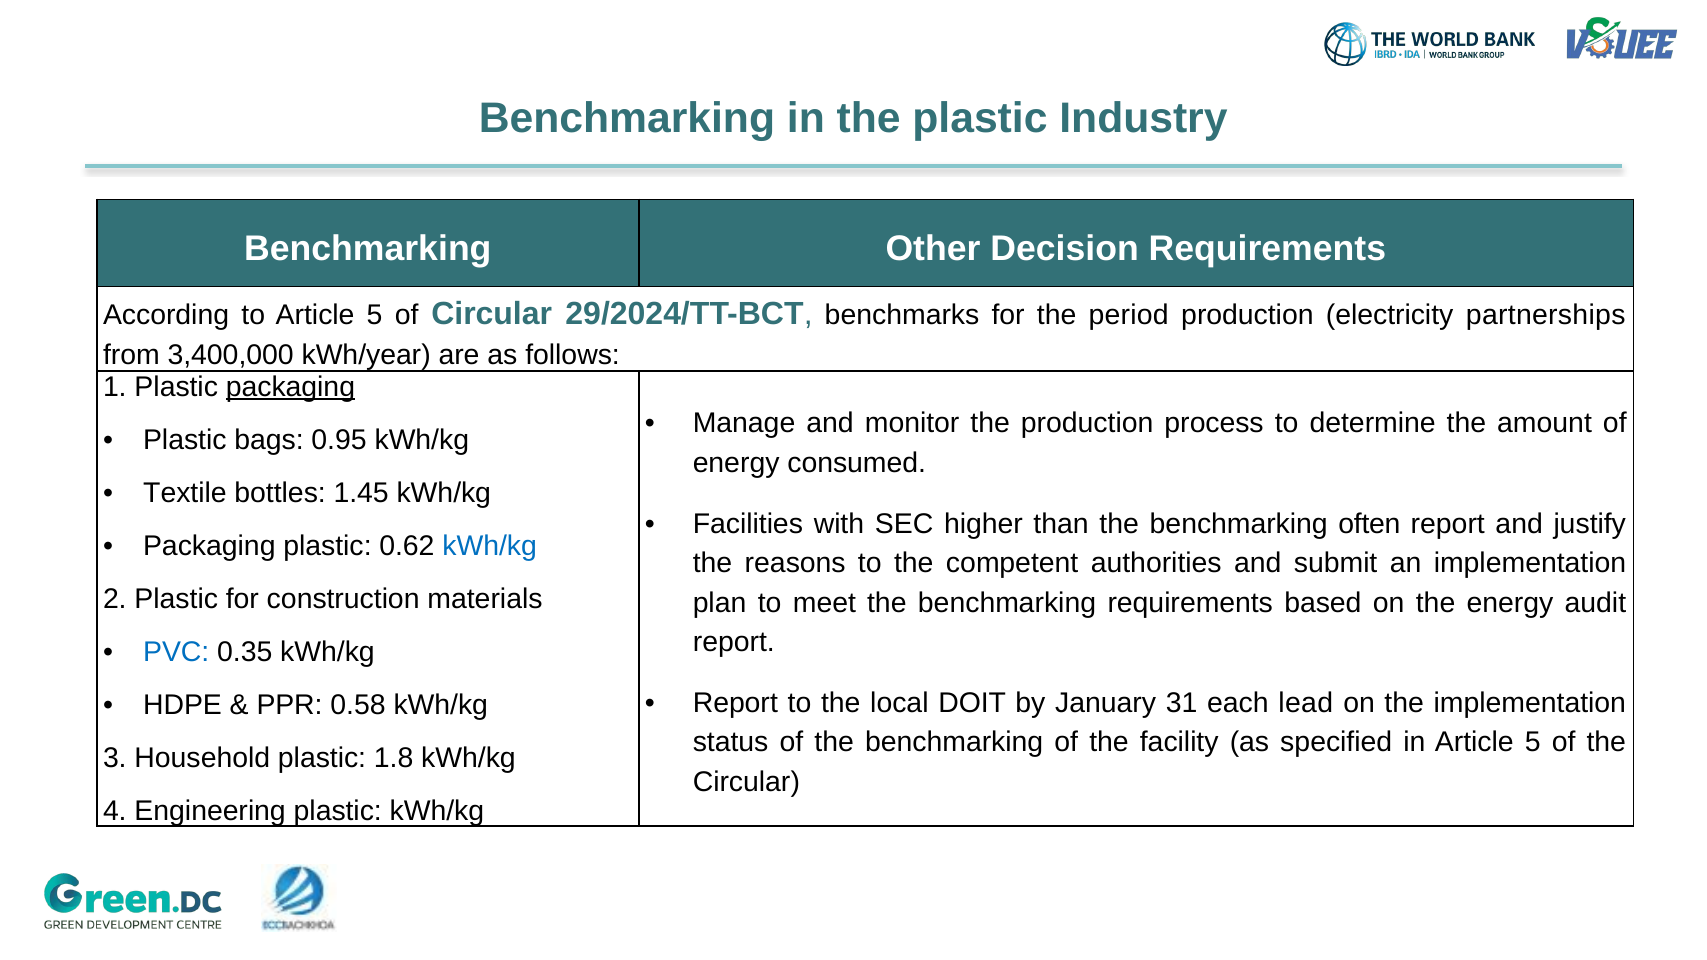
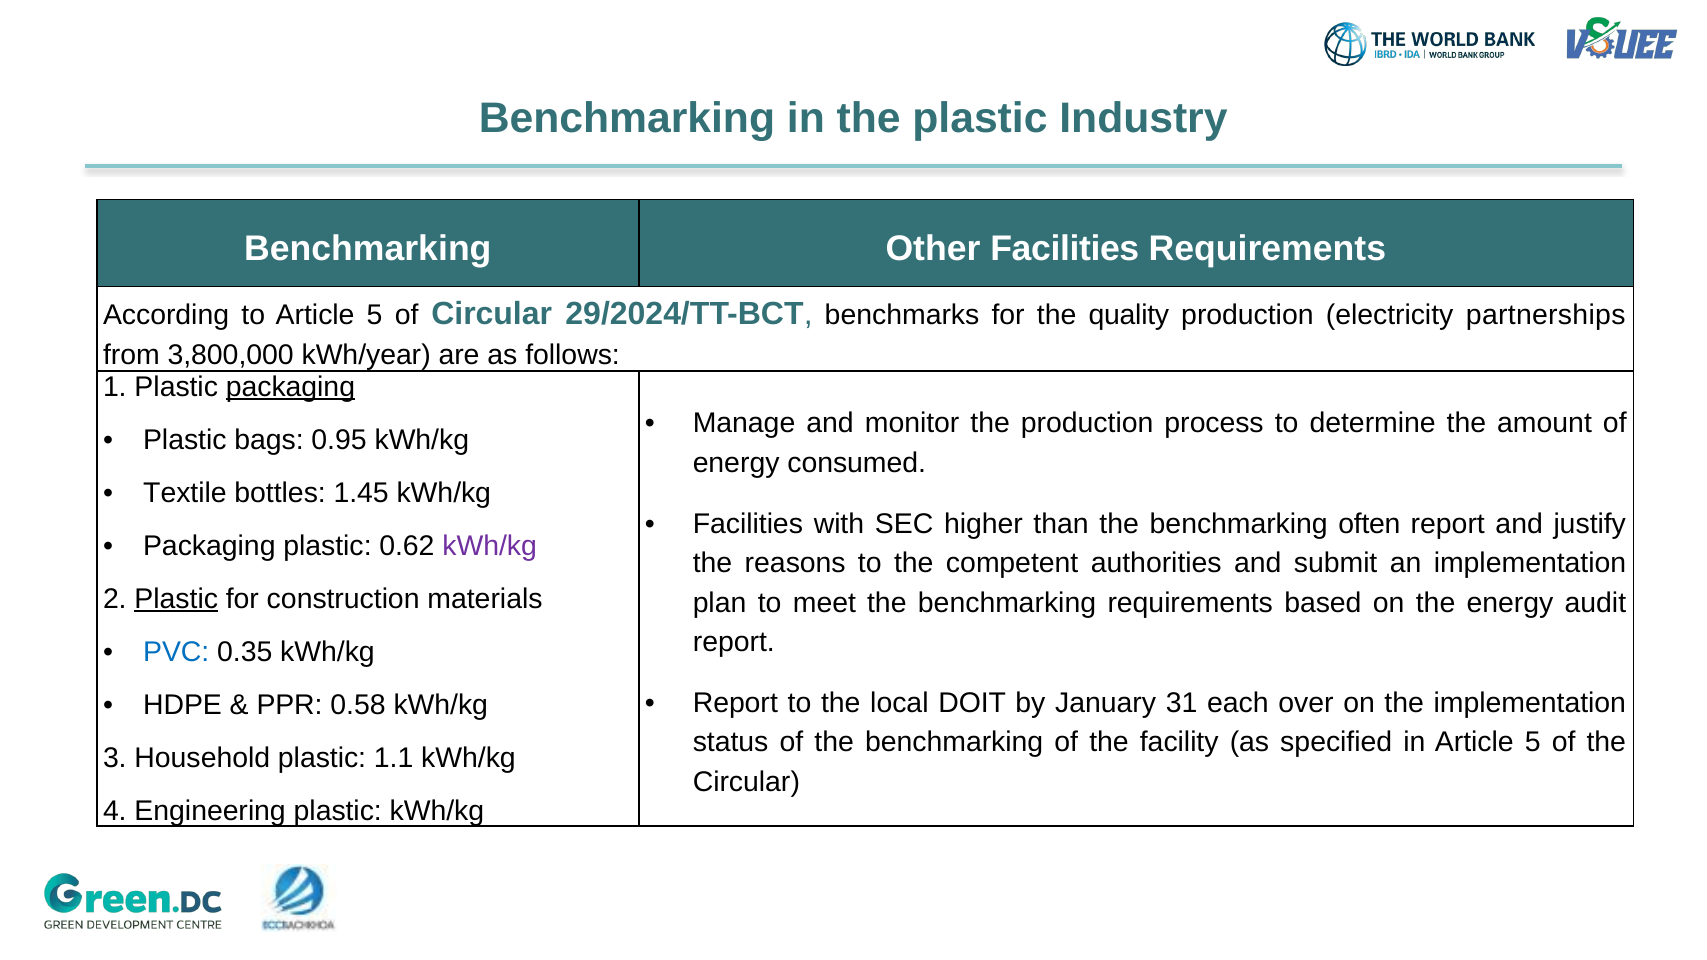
Other Decision: Decision -> Facilities
period: period -> quality
3,400,000: 3,400,000 -> 3,800,000
kWh/kg at (490, 546) colour: blue -> purple
Plastic at (176, 599) underline: none -> present
lead: lead -> over
1.8: 1.8 -> 1.1
